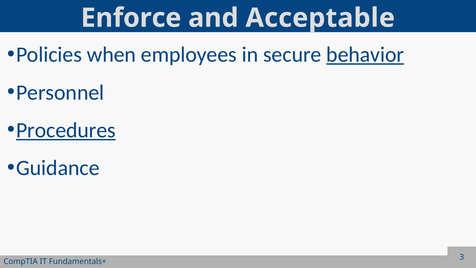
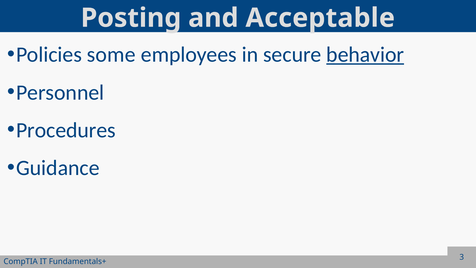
Enforce: Enforce -> Posting
when: when -> some
Procedures underline: present -> none
